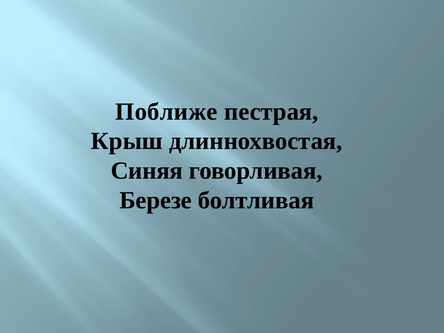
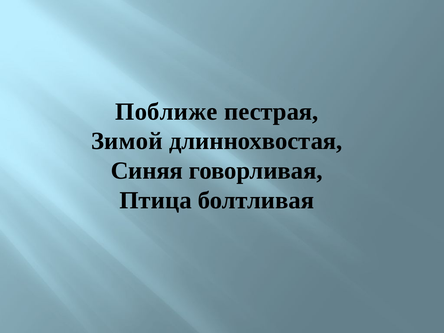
Крыш: Крыш -> Зимой
Березе: Березе -> Птица
